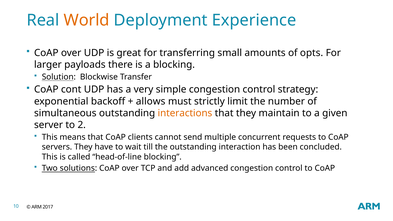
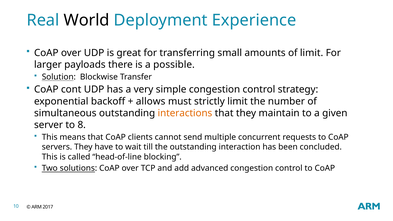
World colour: orange -> black
of opts: opts -> limit
a blocking: blocking -> possible
2: 2 -> 8
